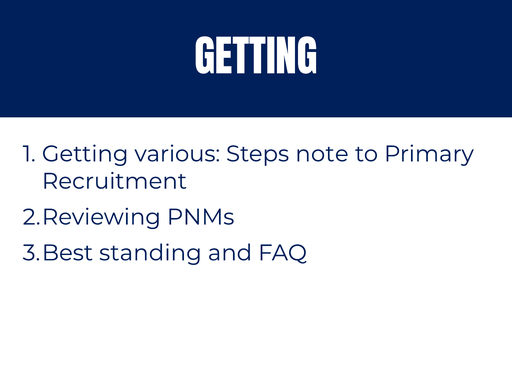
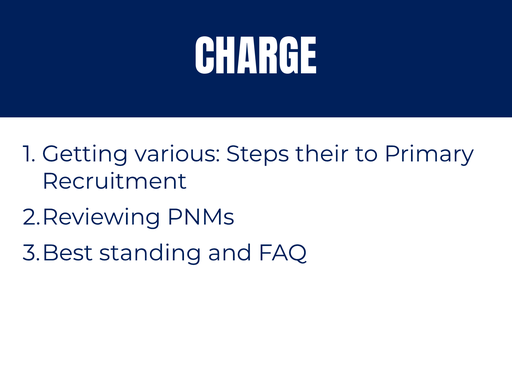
GETTING at (256, 59): GETTING -> CHARGE
note: note -> their
